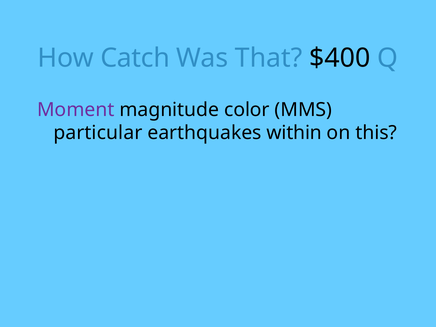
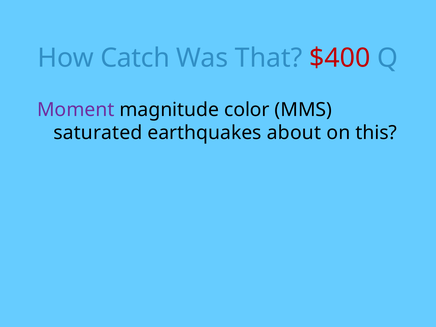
$400 colour: black -> red
particular: particular -> saturated
within: within -> about
